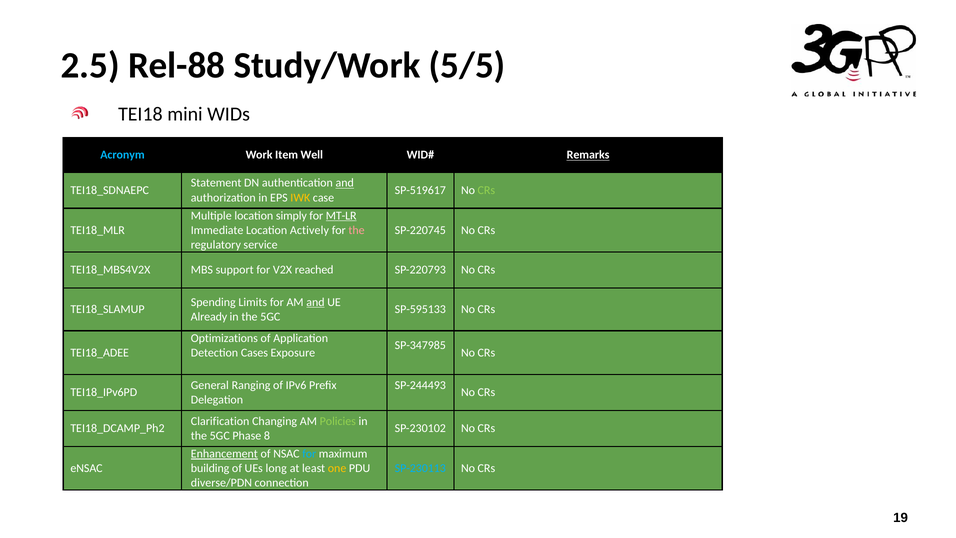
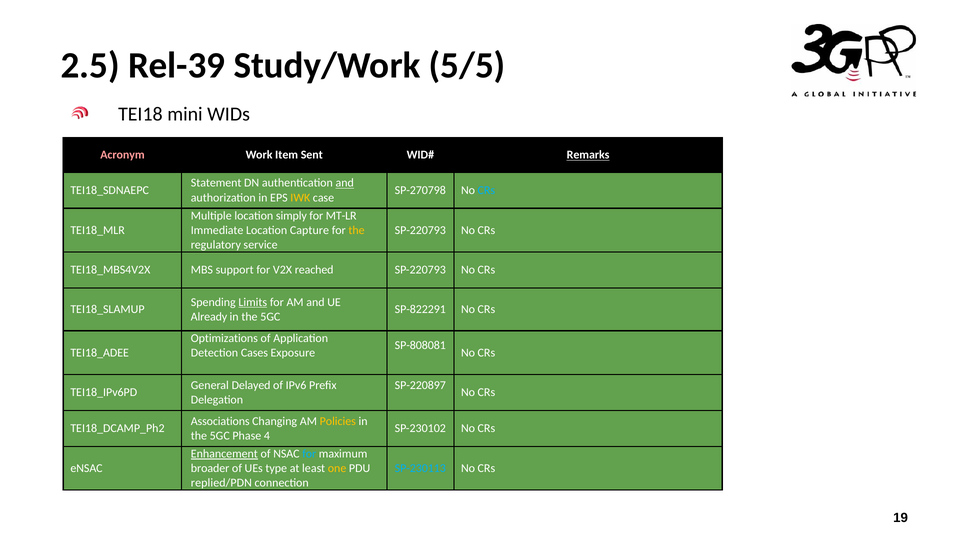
Rel-88: Rel-88 -> Rel-39
Acronym colour: light blue -> pink
Well: Well -> Sent
SP-519617: SP-519617 -> SP-270798
CRs at (486, 190) colour: light green -> light blue
MT-LR underline: present -> none
Actively: Actively -> Capture
the at (357, 230) colour: pink -> yellow
SP-220745 at (420, 230): SP-220745 -> SP-220793
Limits underline: none -> present
and at (315, 302) underline: present -> none
SP-595133: SP-595133 -> SP-822291
SP-347985: SP-347985 -> SP-808081
Ranging: Ranging -> Delayed
SP-244493: SP-244493 -> SP-220897
Clarification: Clarification -> Associations
Policies colour: light green -> yellow
8: 8 -> 4
building: building -> broader
long: long -> type
diverse/PDN: diverse/PDN -> replied/PDN
